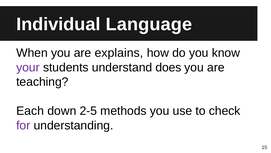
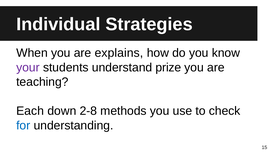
Language: Language -> Strategies
does: does -> prize
2-5: 2-5 -> 2-8
for colour: purple -> blue
